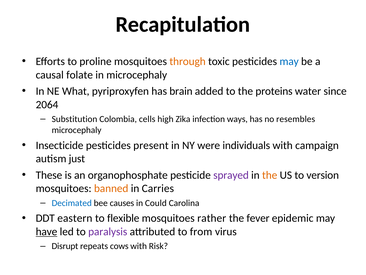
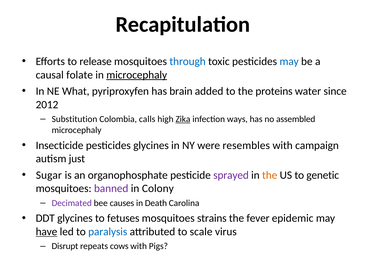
proline: proline -> release
through colour: orange -> blue
microcephaly at (137, 75) underline: none -> present
2064: 2064 -> 2012
cells: cells -> calls
Zika underline: none -> present
resembles: resembles -> assembled
pesticides present: present -> glycines
individuals: individuals -> resembles
These: These -> Sugar
version: version -> genetic
banned colour: orange -> purple
Carries: Carries -> Colony
Decimated colour: blue -> purple
Could: Could -> Death
DDT eastern: eastern -> glycines
flexible: flexible -> fetuses
rather: rather -> strains
paralysis colour: purple -> blue
from: from -> scale
Risk: Risk -> Pigs
